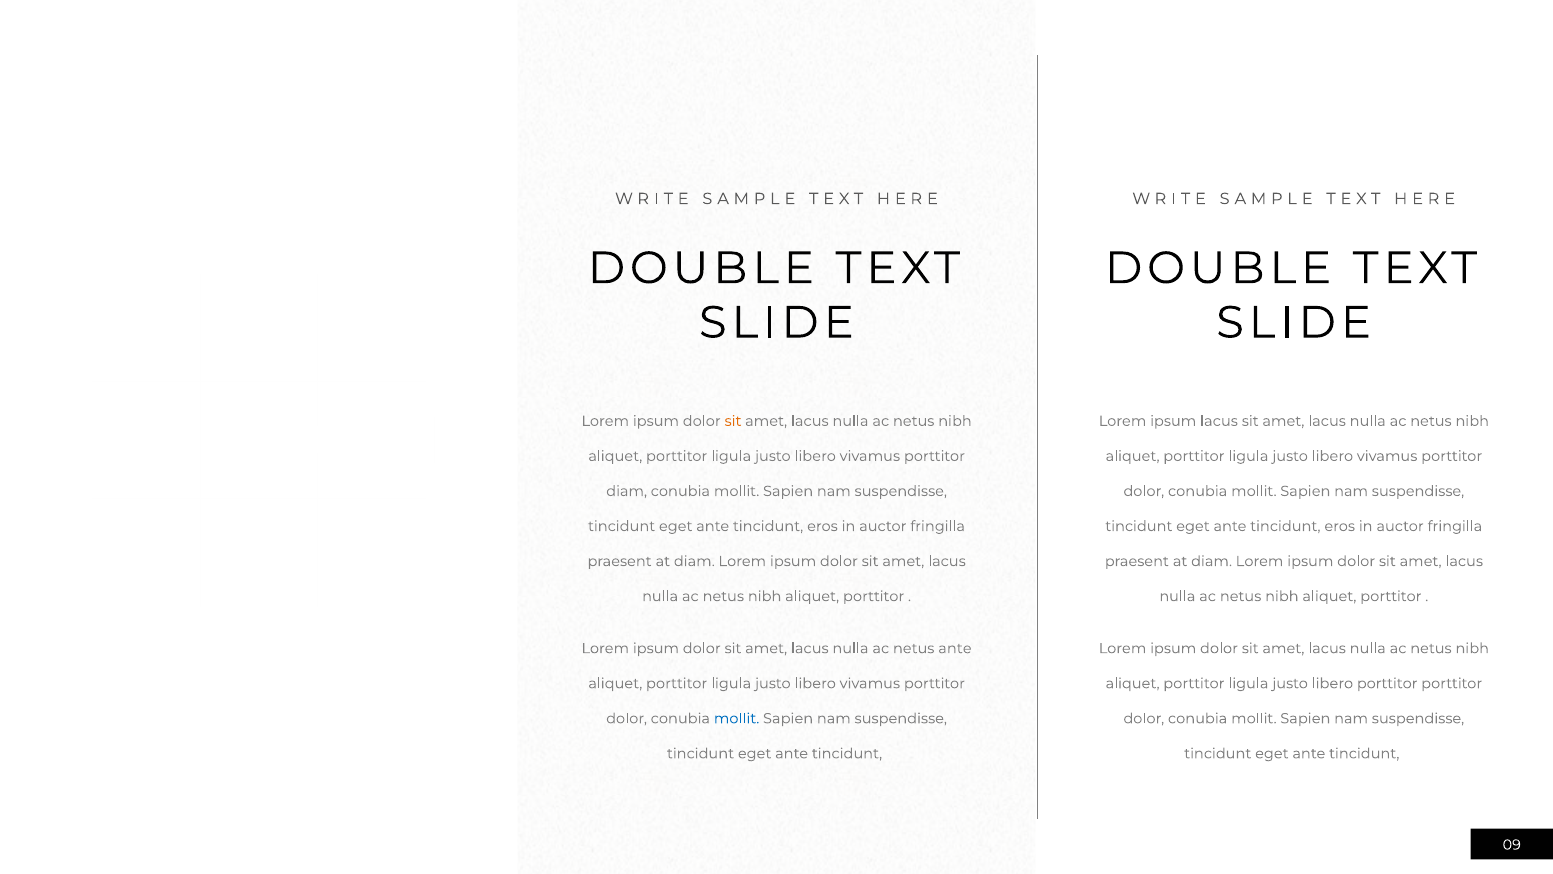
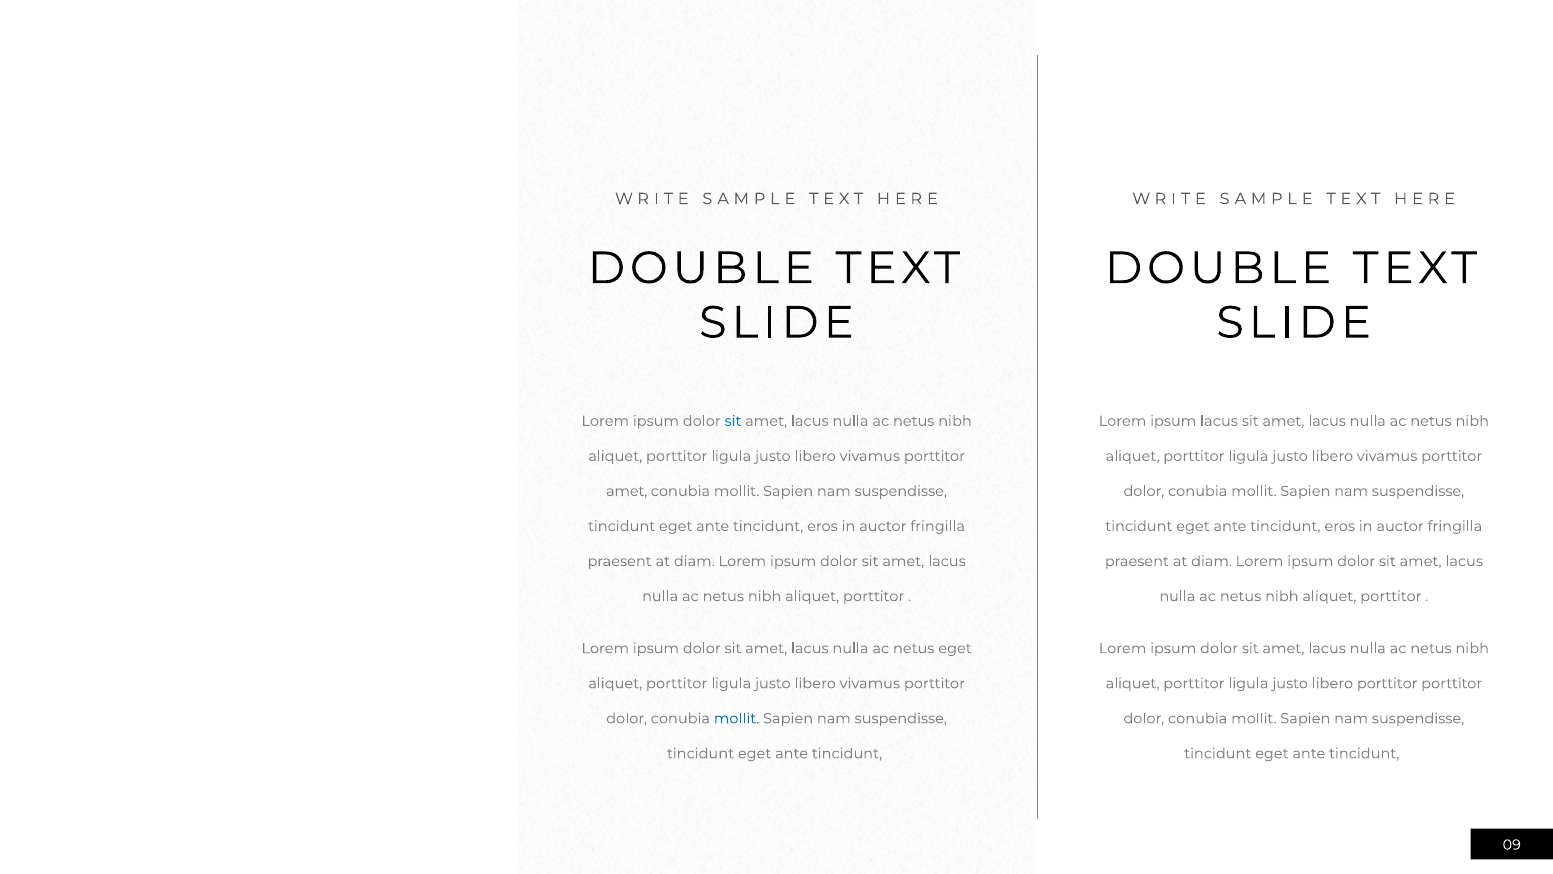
sit at (733, 421) colour: orange -> blue
diam at (627, 491): diam -> amet
netus ante: ante -> eget
